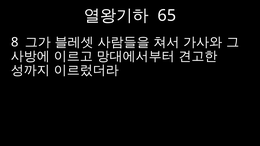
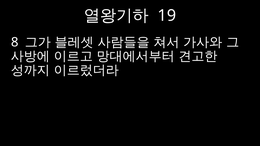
65: 65 -> 19
